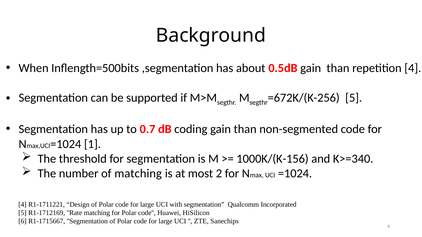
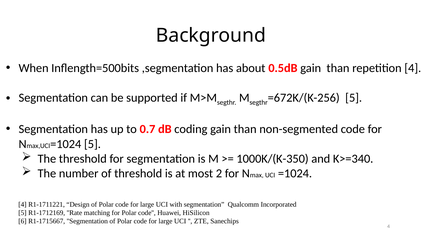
=1024 1: 1 -> 5
1000K/(K-156: 1000K/(K-156 -> 1000K/(K-350
of matching: matching -> threshold
